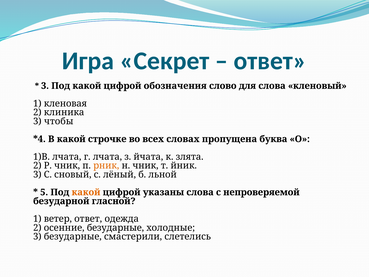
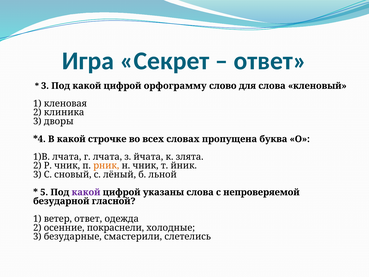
обозначения: обозначения -> орфограмму
чтобы: чтобы -> дворы
какой at (86, 192) colour: orange -> purple
осенние безударные: безударные -> покраснели
